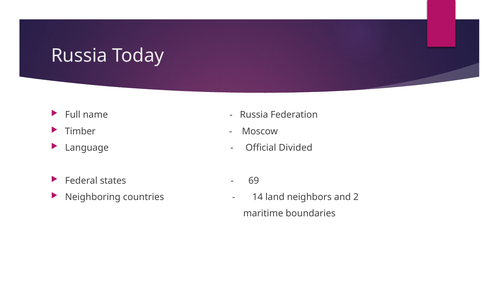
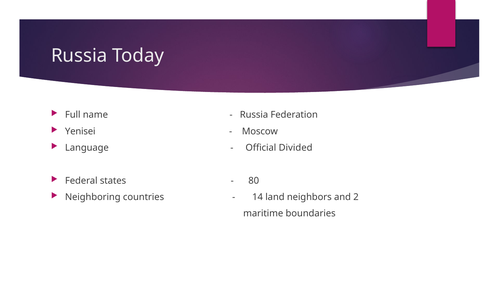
Timber: Timber -> Yenisei
69: 69 -> 80
